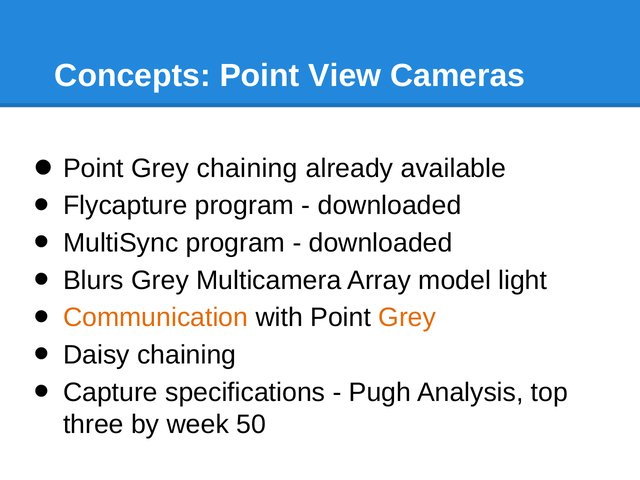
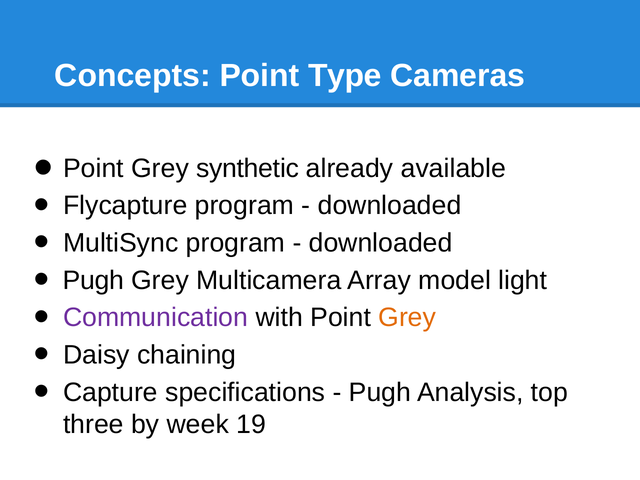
View: View -> Type
Grey chaining: chaining -> synthetic
Blurs at (93, 280): Blurs -> Pugh
Communication colour: orange -> purple
50: 50 -> 19
